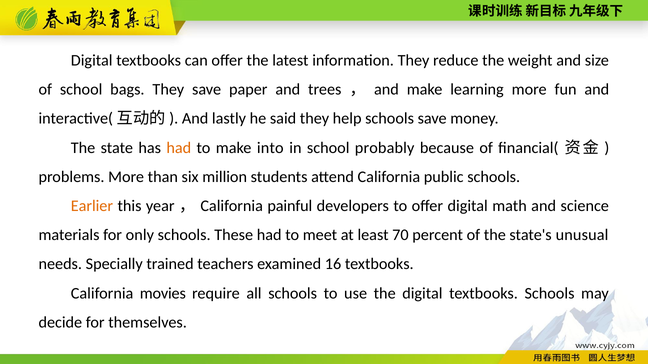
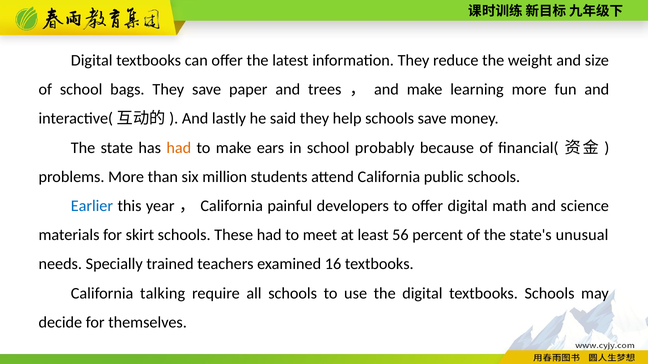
into: into -> ears
Earlier colour: orange -> blue
only: only -> skirt
70: 70 -> 56
movies: movies -> talking
